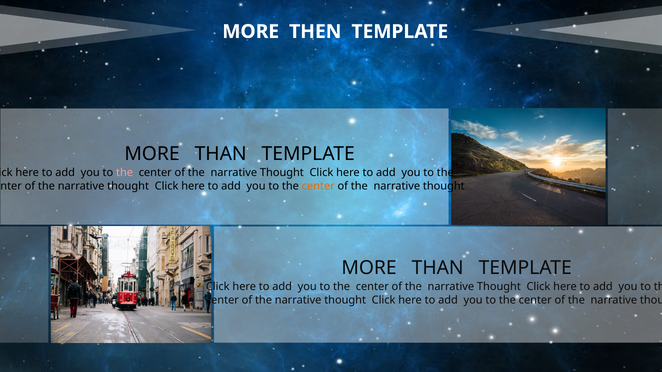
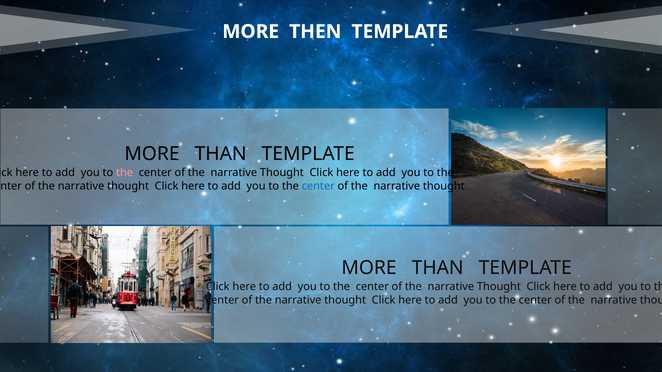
center at (318, 186) colour: orange -> blue
